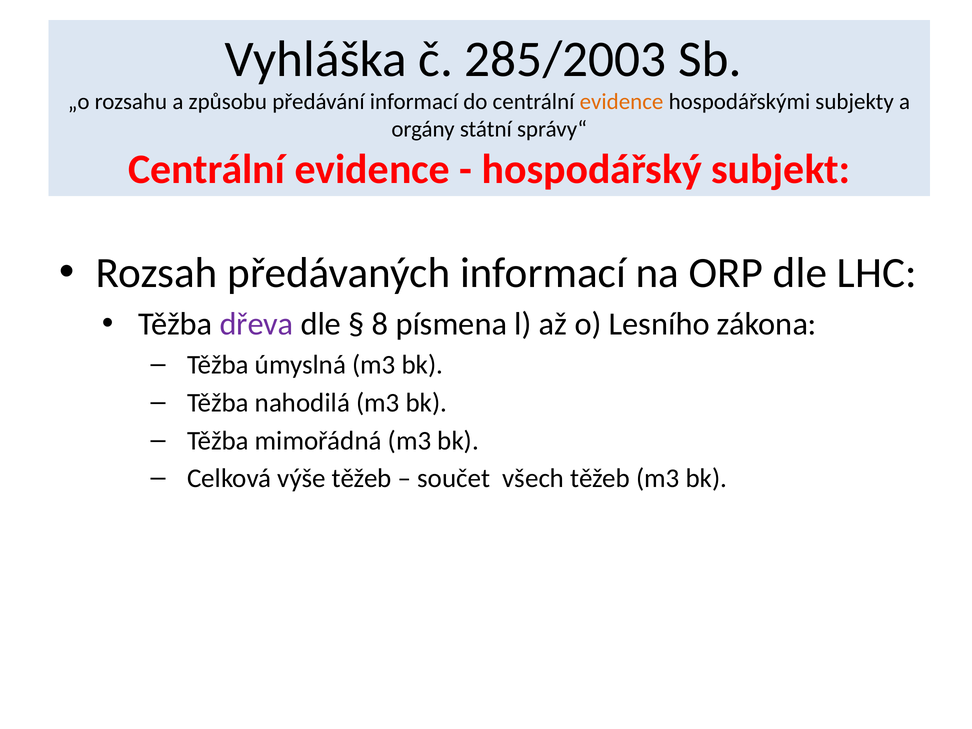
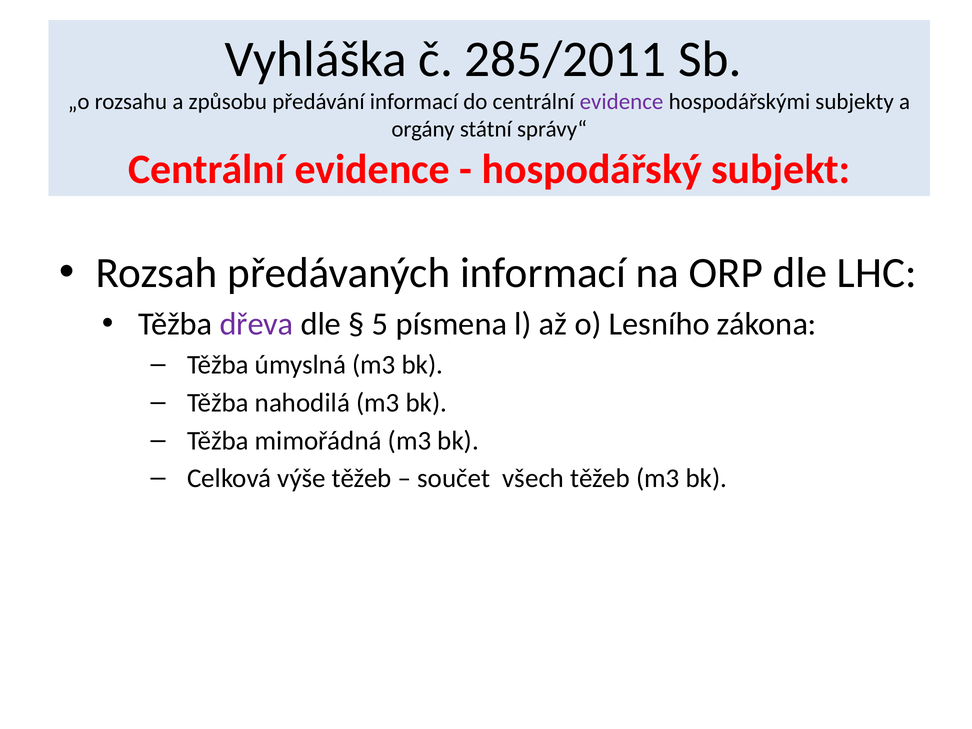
285/2003: 285/2003 -> 285/2011
evidence at (622, 102) colour: orange -> purple
8: 8 -> 5
